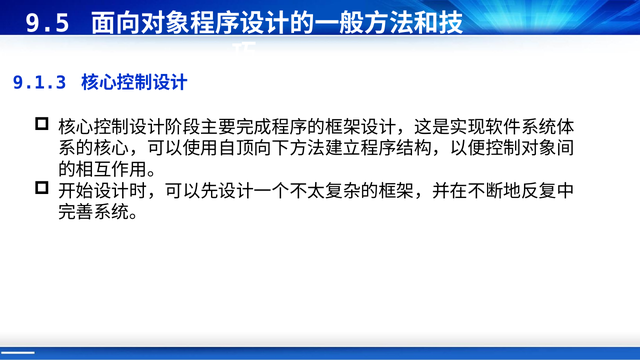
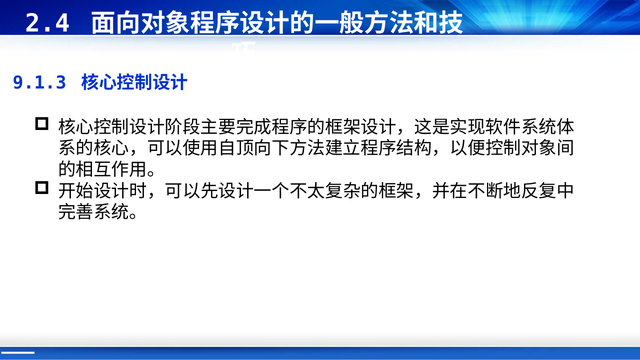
9.5: 9.5 -> 2.4
